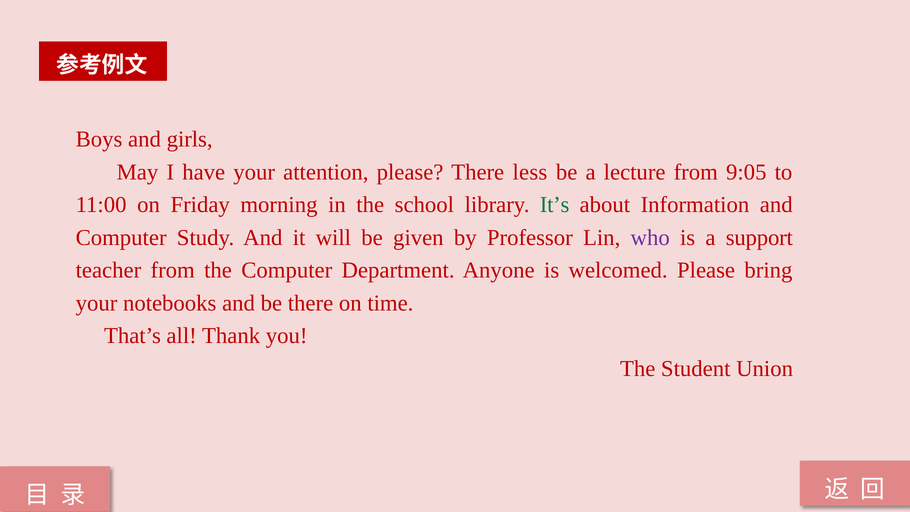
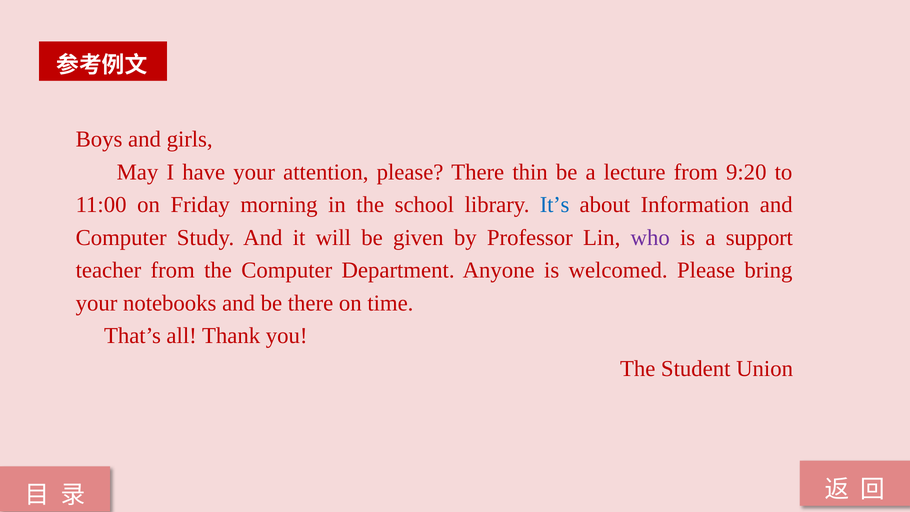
less: less -> thin
9:05: 9:05 -> 9:20
It’s colour: green -> blue
